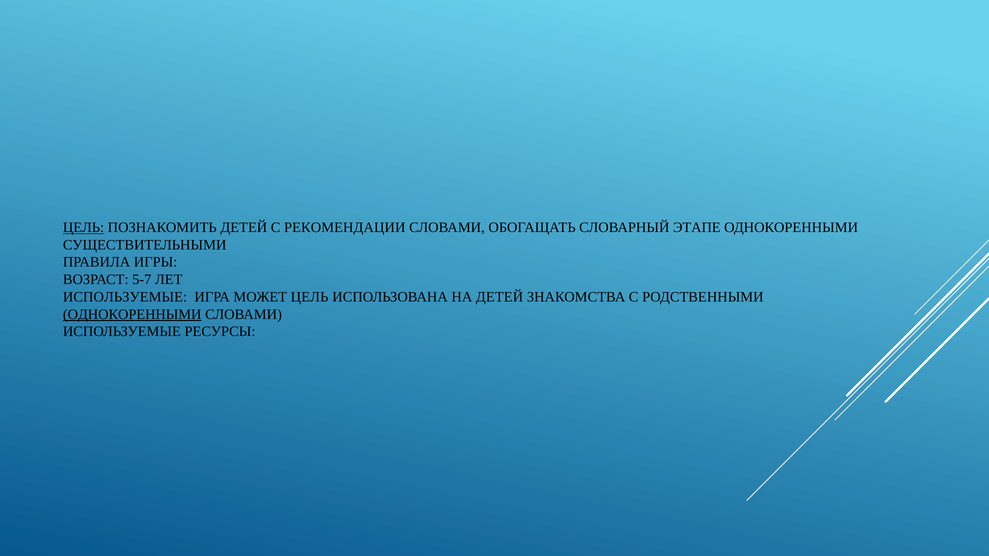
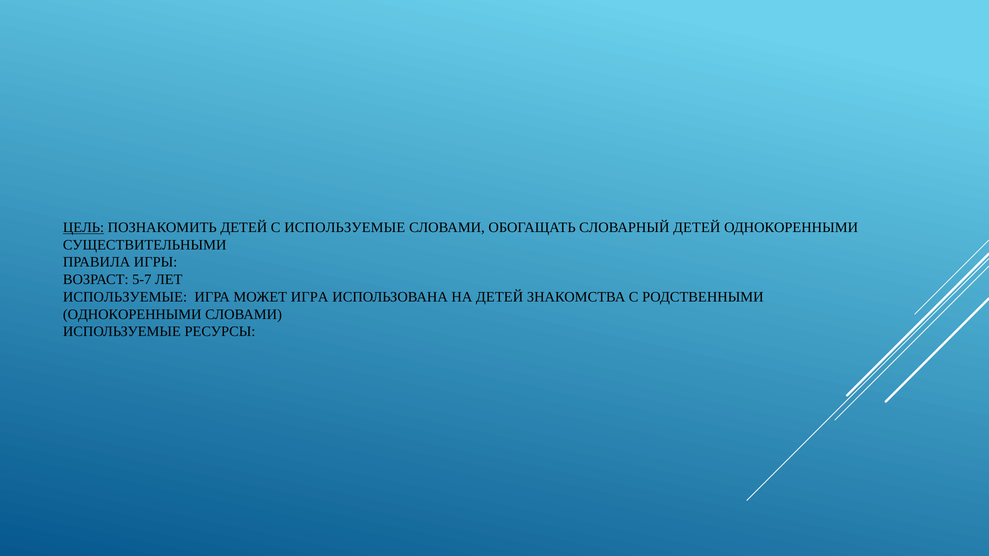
С РЕКОМЕНДАЦИИ: РЕКОМЕНДАЦИИ -> ИСПОЛЬЗУЕМЫЕ
СЛОВАРНЫЙ ЭТАПЕ: ЭТАПЕ -> ДЕТЕЙ
МОЖЕТ ЦЕЛЬ: ЦЕЛЬ -> ИГРА
ОДНОКОРЕННЫМИ at (132, 314) underline: present -> none
